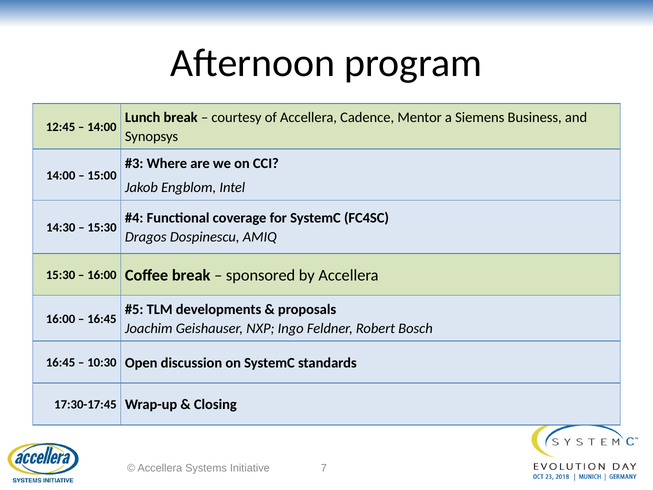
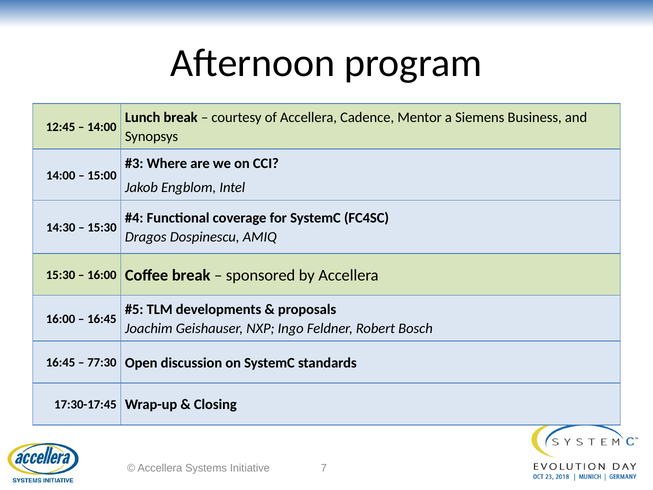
10:30: 10:30 -> 77:30
